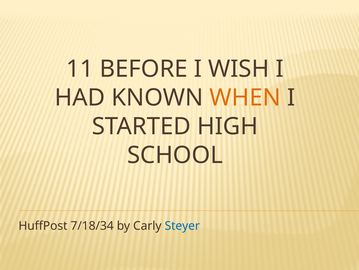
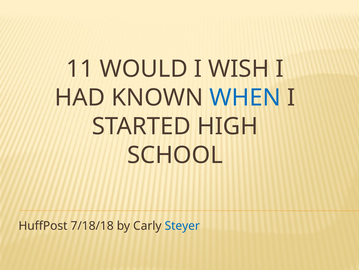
BEFORE: BEFORE -> WOULD
WHEN colour: orange -> blue
7/18/34: 7/18/34 -> 7/18/18
